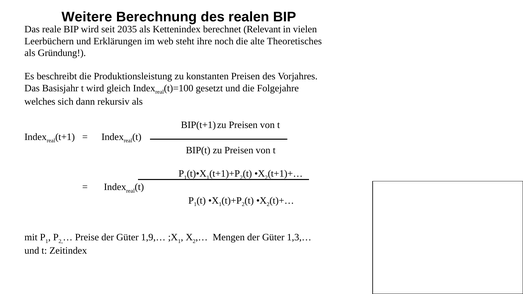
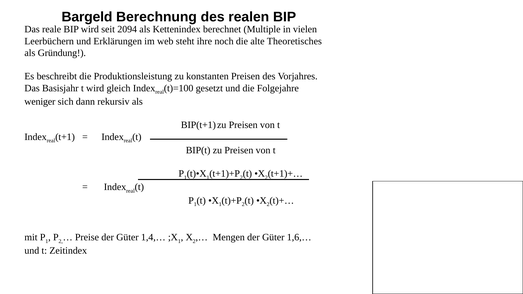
Weitere: Weitere -> Bargeld
2035: 2035 -> 2094
Relevant: Relevant -> Multiple
welches: welches -> weniger
1,9,…: 1,9,… -> 1,4,…
1,3,…: 1,3,… -> 1,6,…
